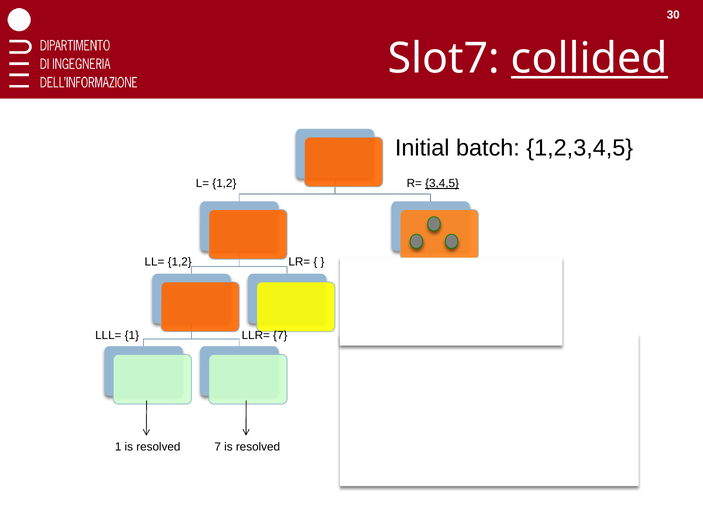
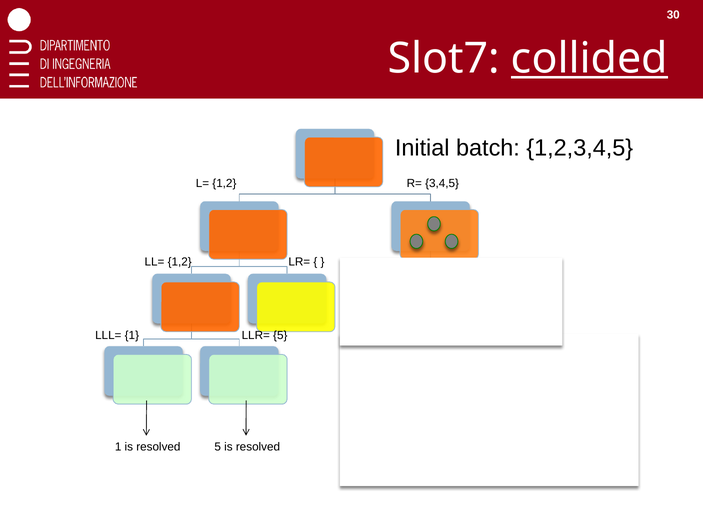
3,4,5 at (442, 183) underline: present -> none
LLR= 7: 7 -> 5
resolved 7: 7 -> 5
